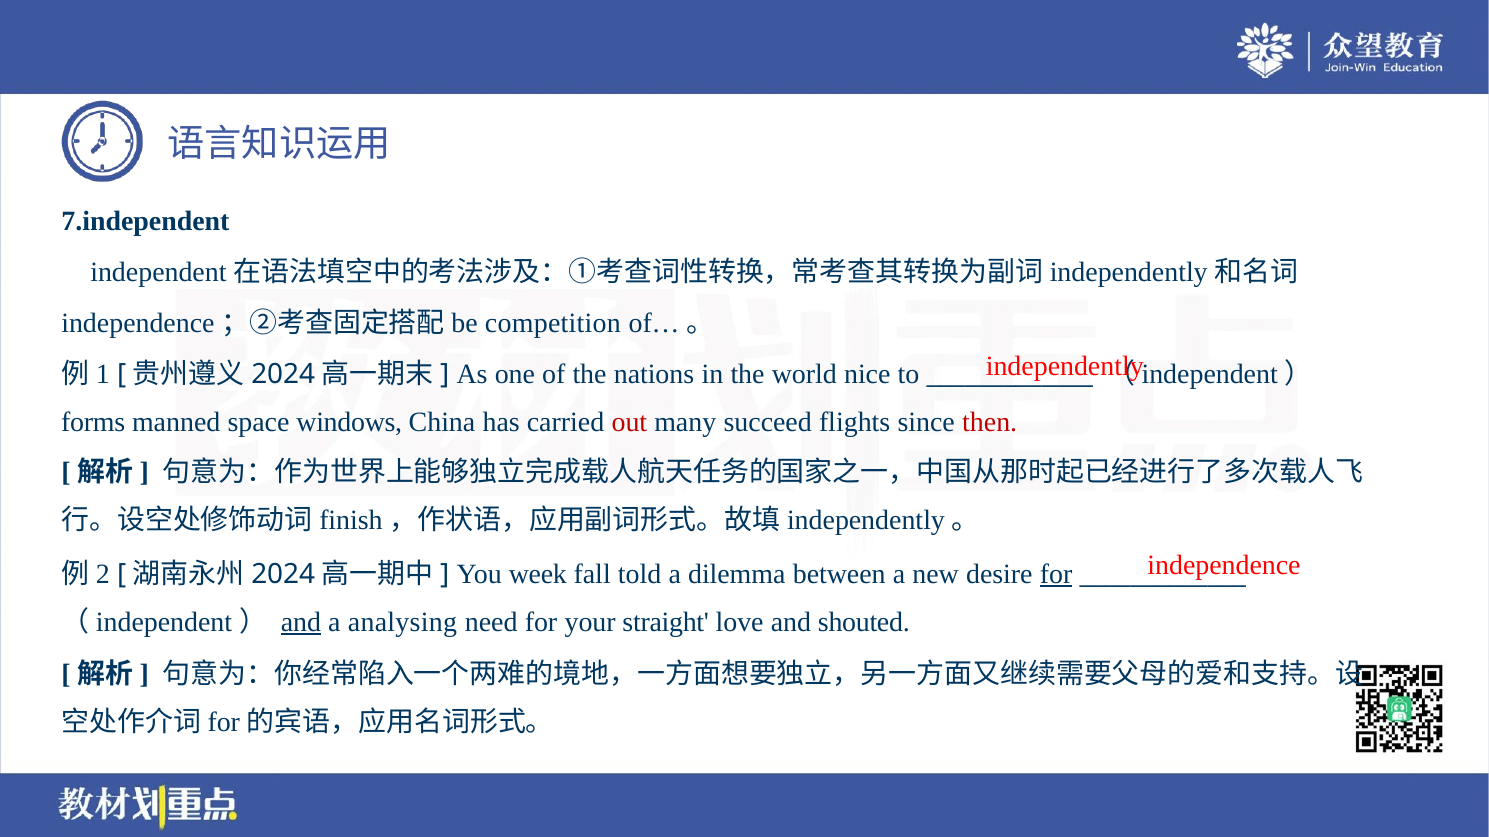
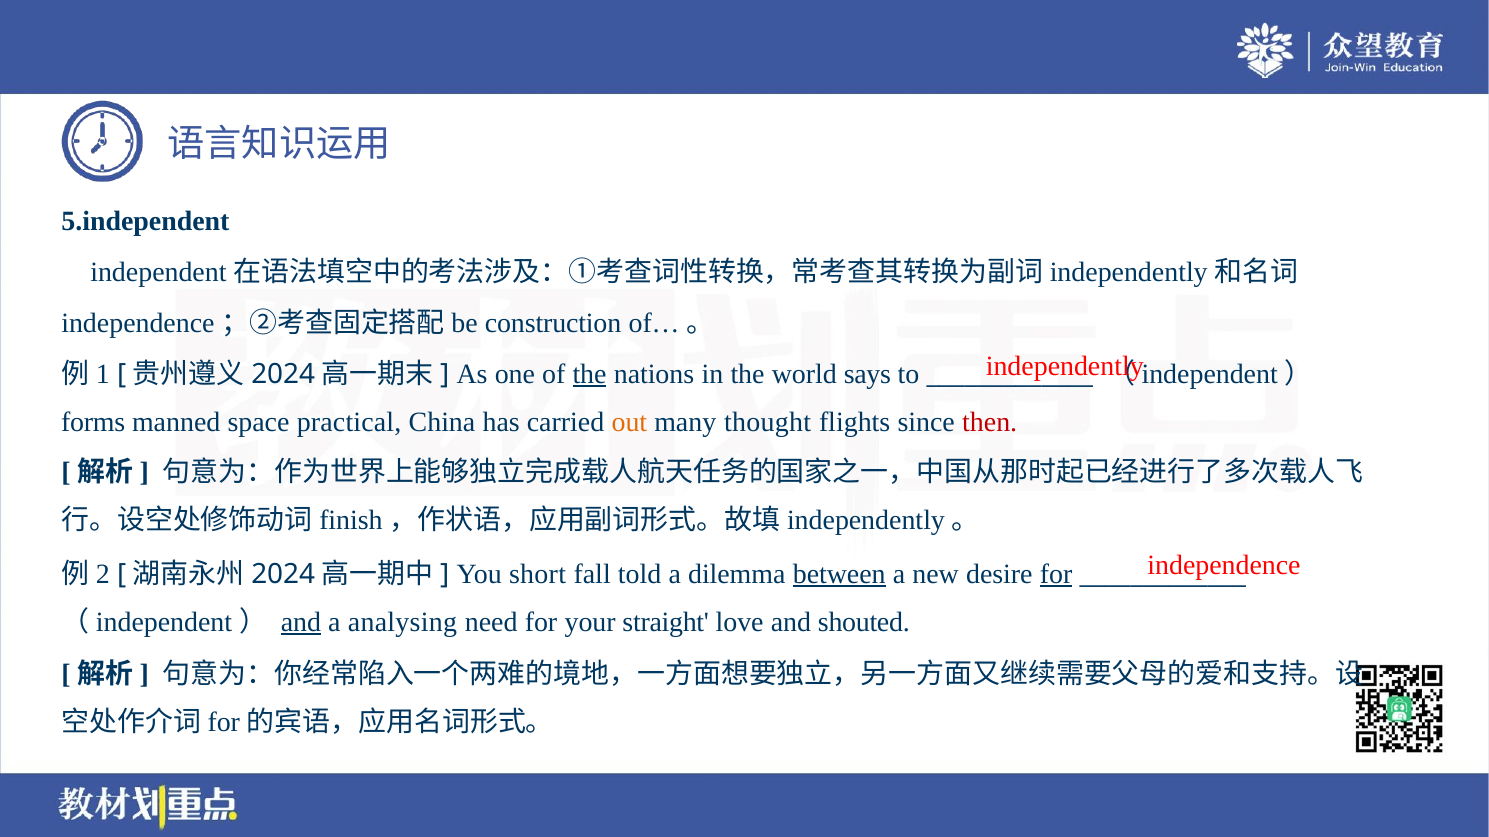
7.independent: 7.independent -> 5.independent
competition: competition -> construction
the at (590, 375) underline: none -> present
nice: nice -> says
windows: windows -> practical
out colour: red -> orange
succeed: succeed -> thought
week: week -> short
between underline: none -> present
